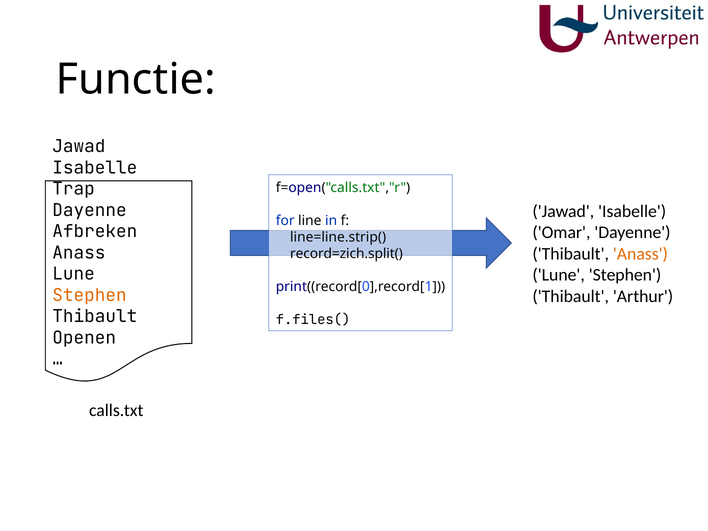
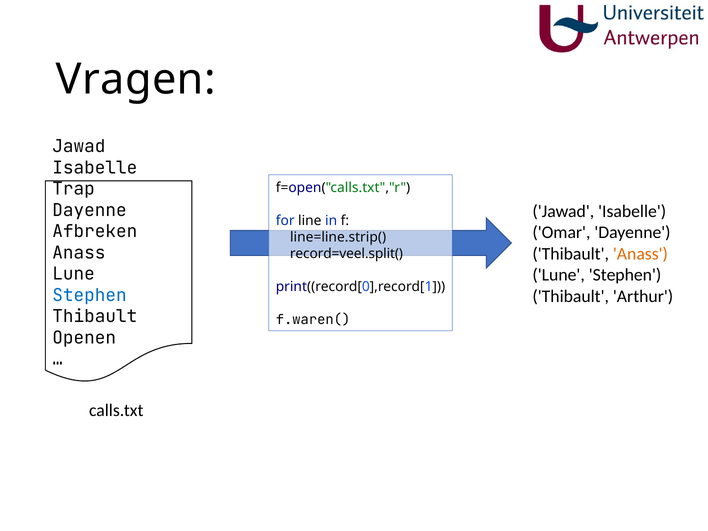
Functie: Functie -> Vragen
record=zich.split(: record=zich.split( -> record=veel.split(
Stephen at (90, 295) colour: orange -> blue
f.files(: f.files( -> f.waren(
